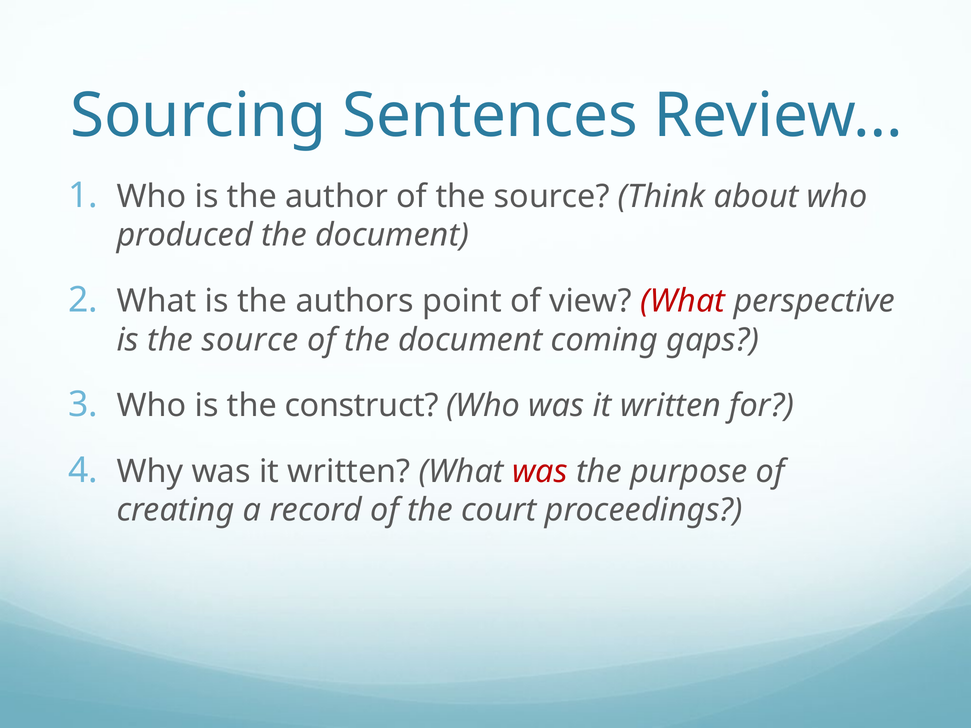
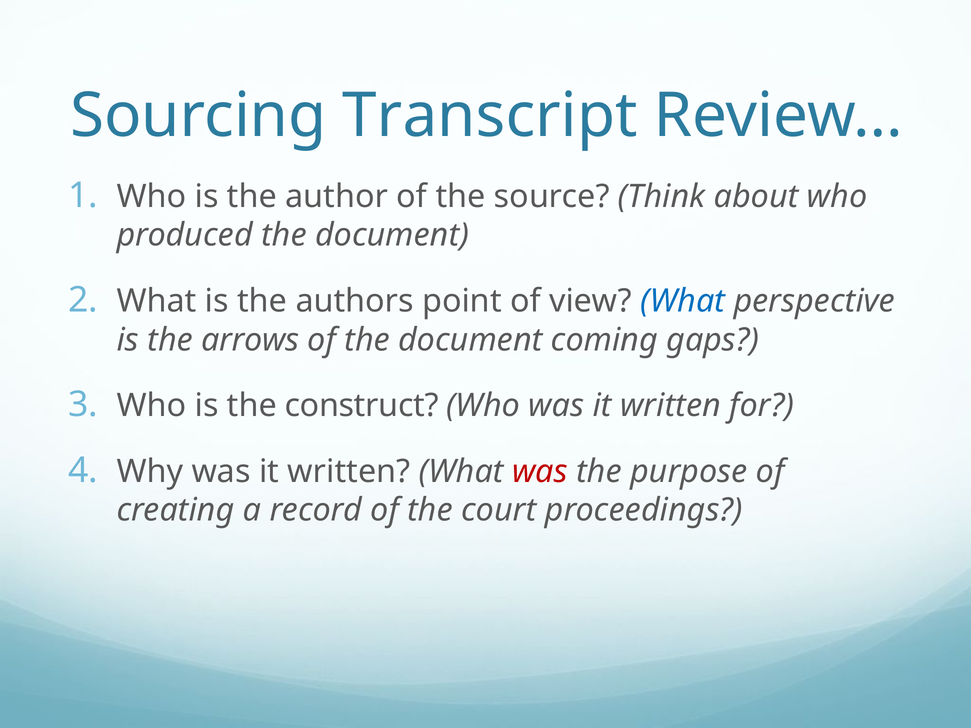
Sentences: Sentences -> Transcript
What at (683, 301) colour: red -> blue
is the source: source -> arrows
